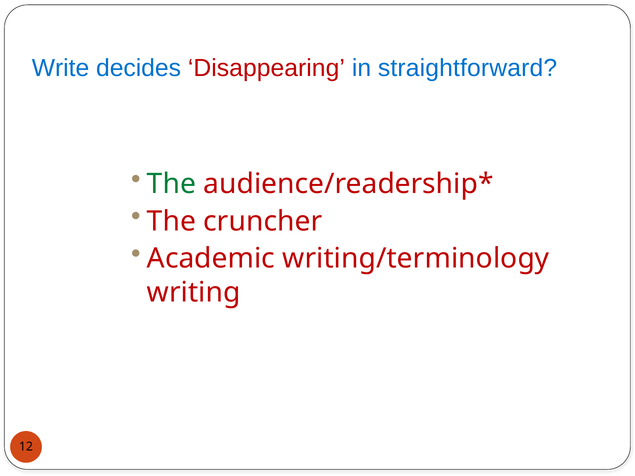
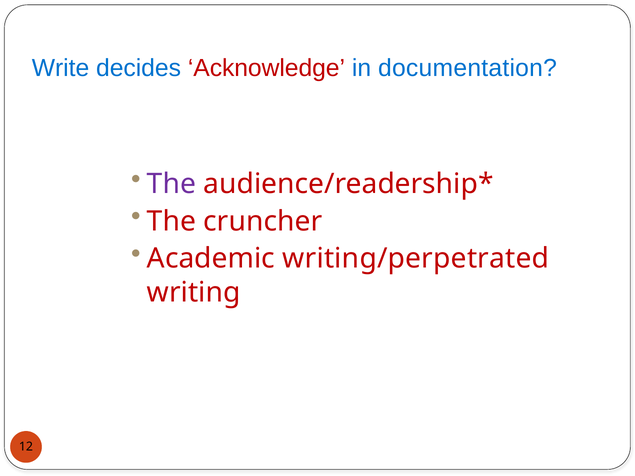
Disappearing: Disappearing -> Acknowledge
straightforward: straightforward -> documentation
The at (172, 184) colour: green -> purple
writing/terminology: writing/terminology -> writing/perpetrated
